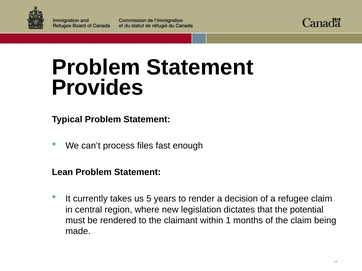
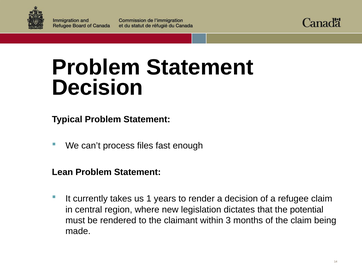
Provides at (97, 88): Provides -> Decision
5: 5 -> 1
1: 1 -> 3
